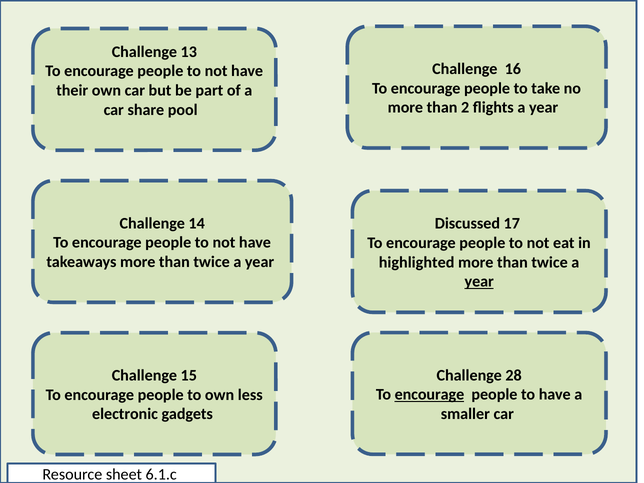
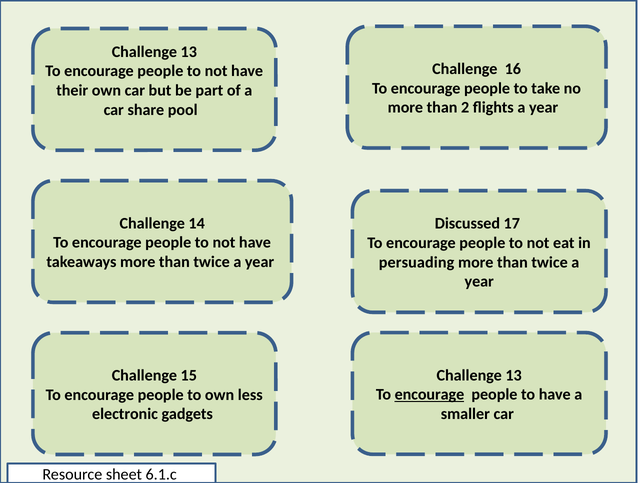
highlighted: highlighted -> persuading
year at (479, 282) underline: present -> none
28 at (514, 375): 28 -> 13
